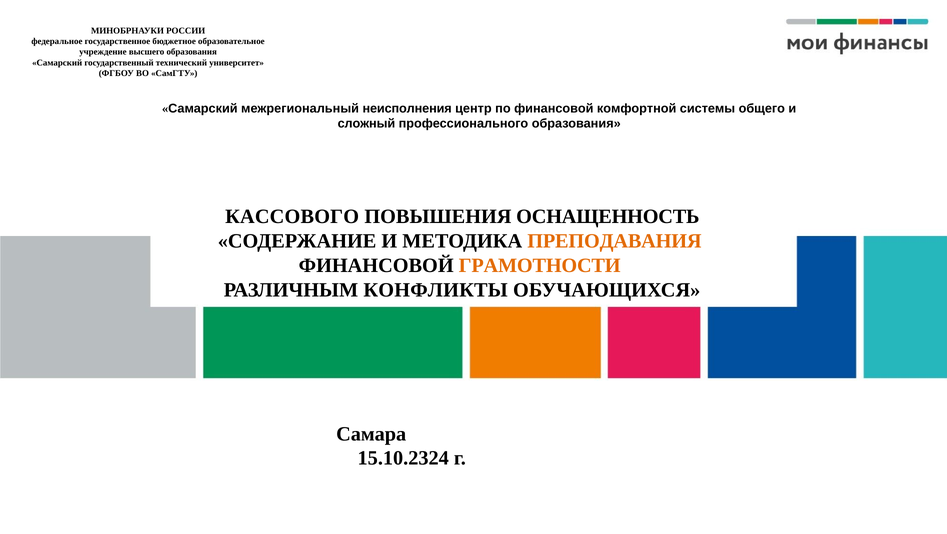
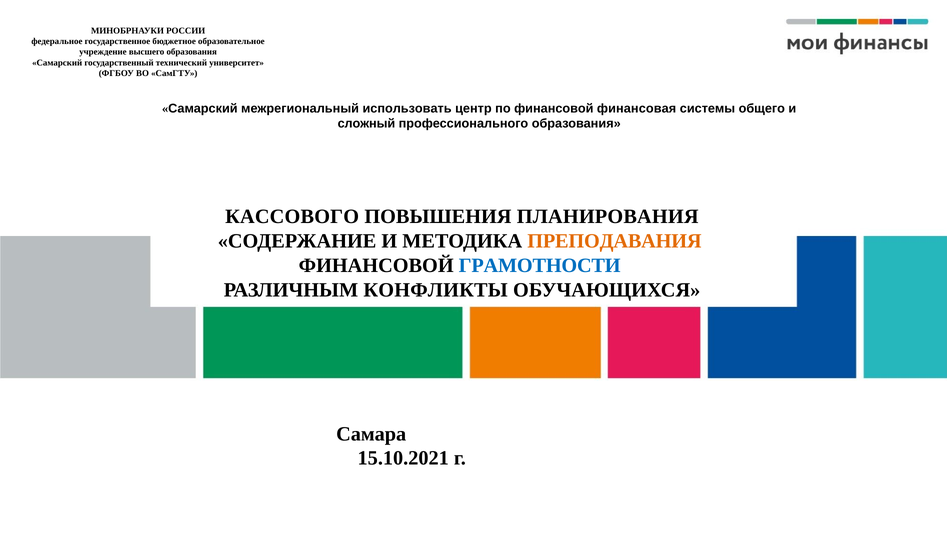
неисполнения: неисполнения -> использовать
комфортной: комфортной -> финансовая
ОСНАЩЕННОСТЬ: ОСНАЩЕННОСТЬ -> ПЛАНИРОВАНИЯ
ГРАМОТНОСТИ colour: orange -> blue
15.10.2324: 15.10.2324 -> 15.10.2021
